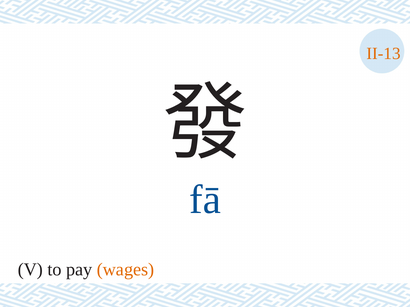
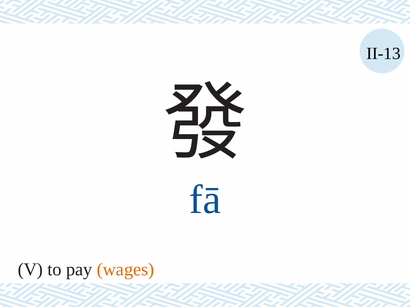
II-13 colour: orange -> black
